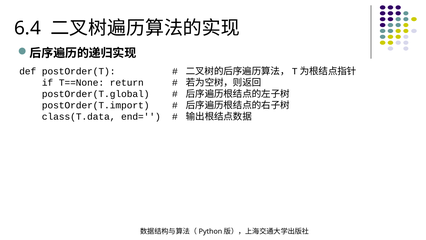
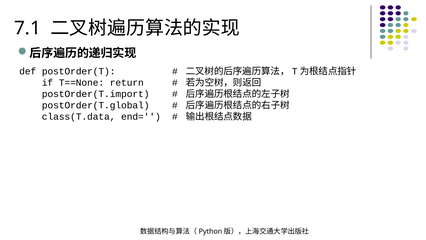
6.4: 6.4 -> 7.1
postOrder(T.global: postOrder(T.global -> postOrder(T.import
postOrder(T.import: postOrder(T.import -> postOrder(T.global
